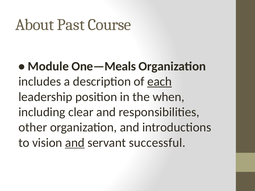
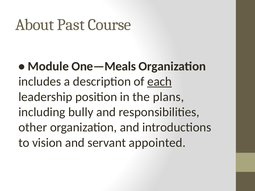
when: when -> plans
clear: clear -> bully
and at (75, 143) underline: present -> none
successful: successful -> appointed
